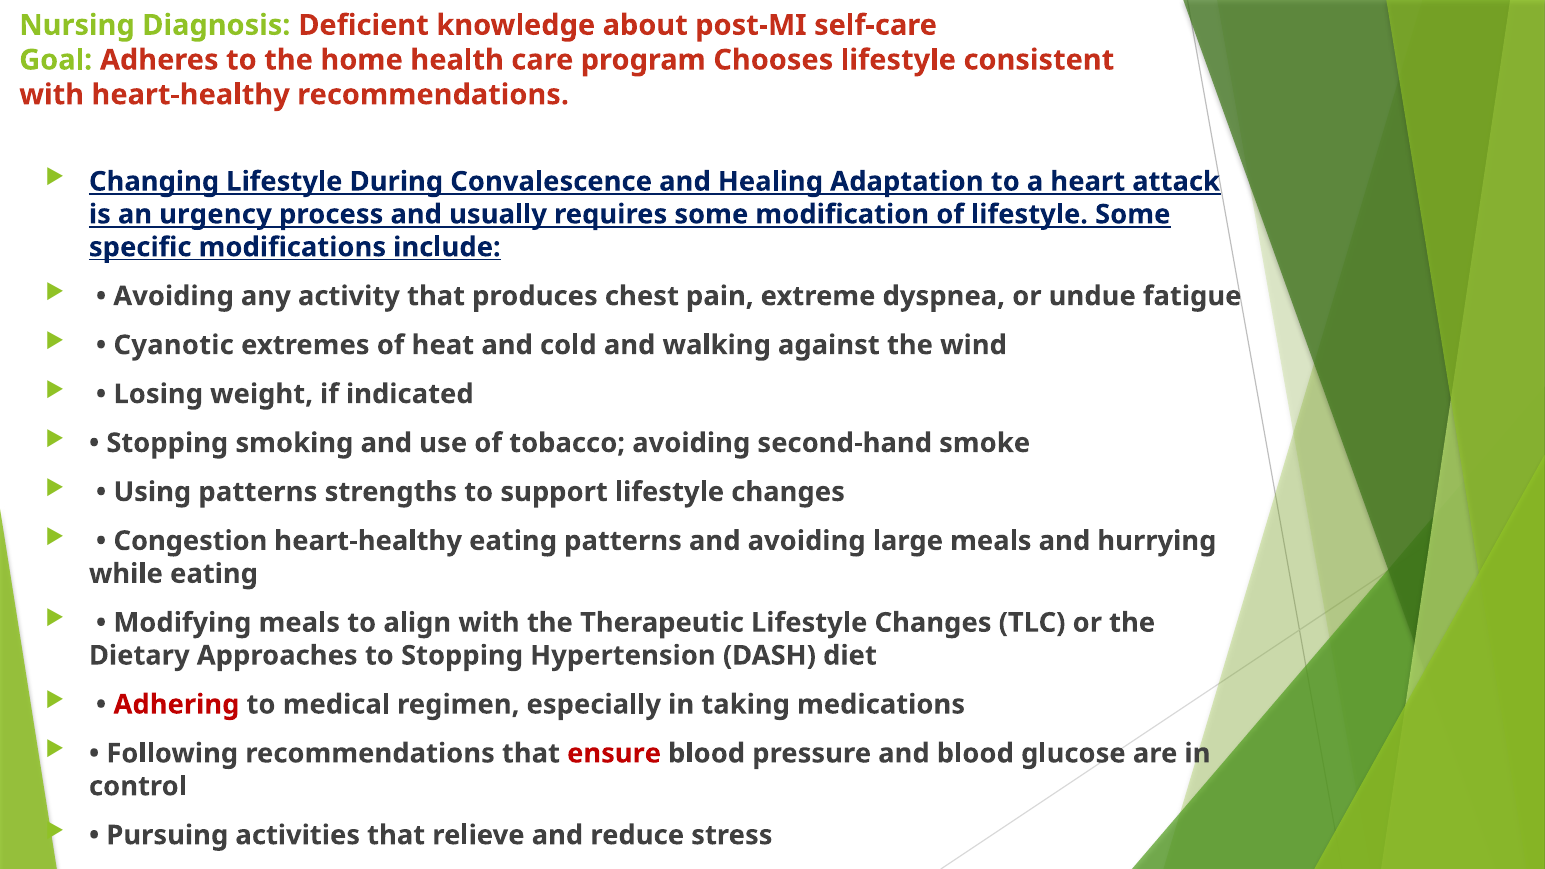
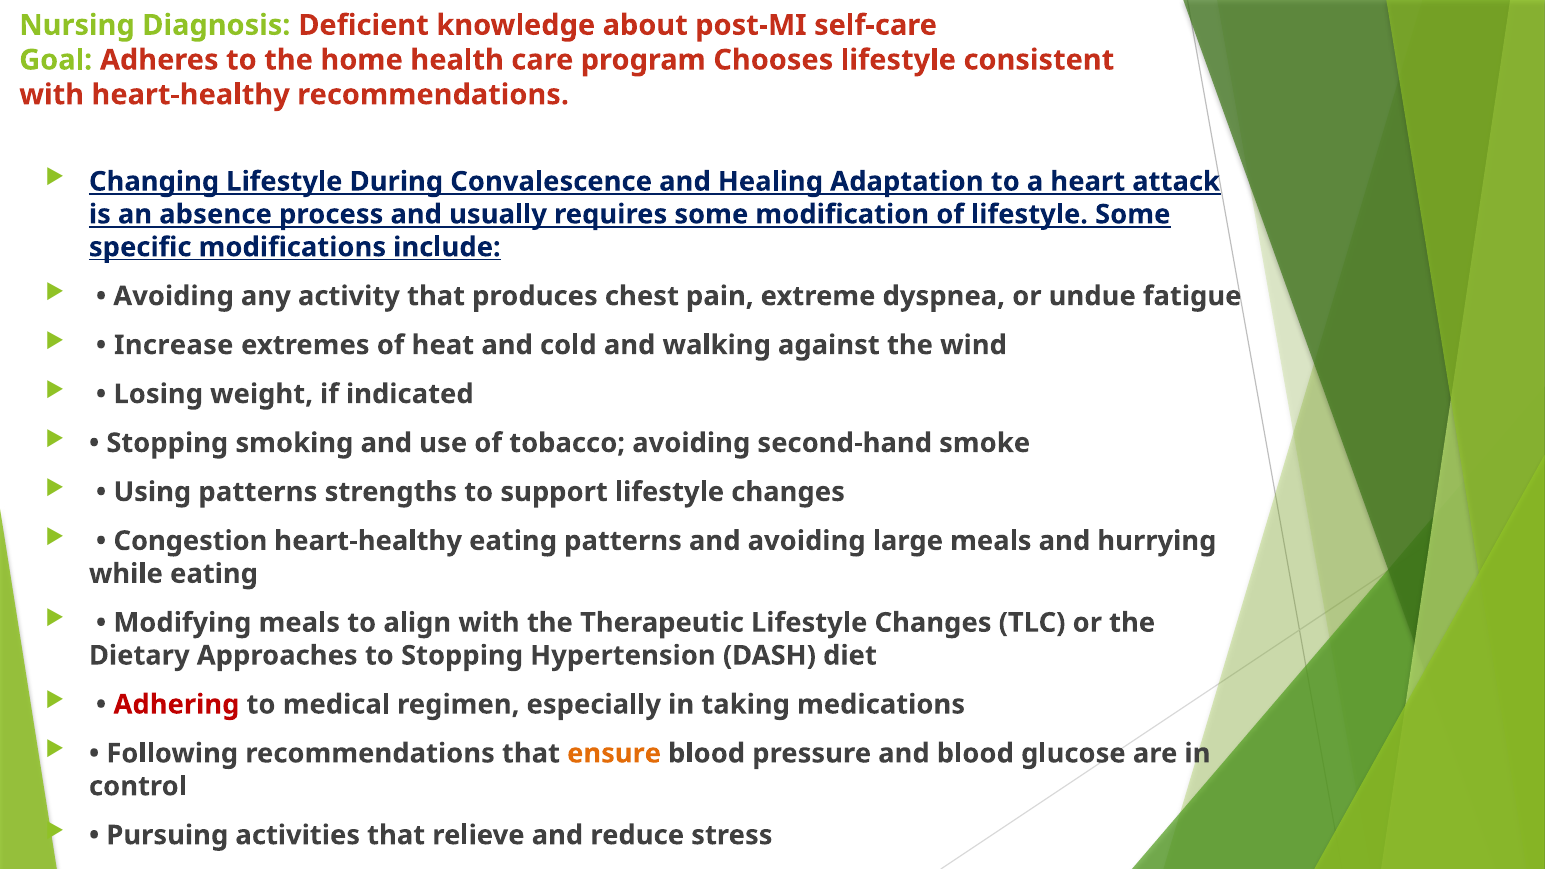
urgency: urgency -> absence
Cyanotic: Cyanotic -> Increase
ensure colour: red -> orange
